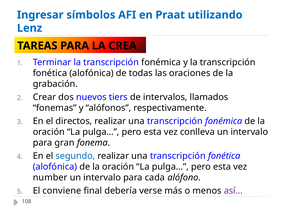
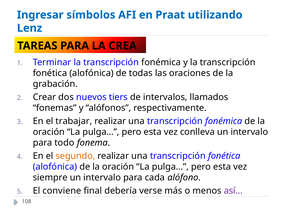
directos: directos -> trabajar
gran: gran -> todo
segundo colour: blue -> orange
number: number -> siempre
